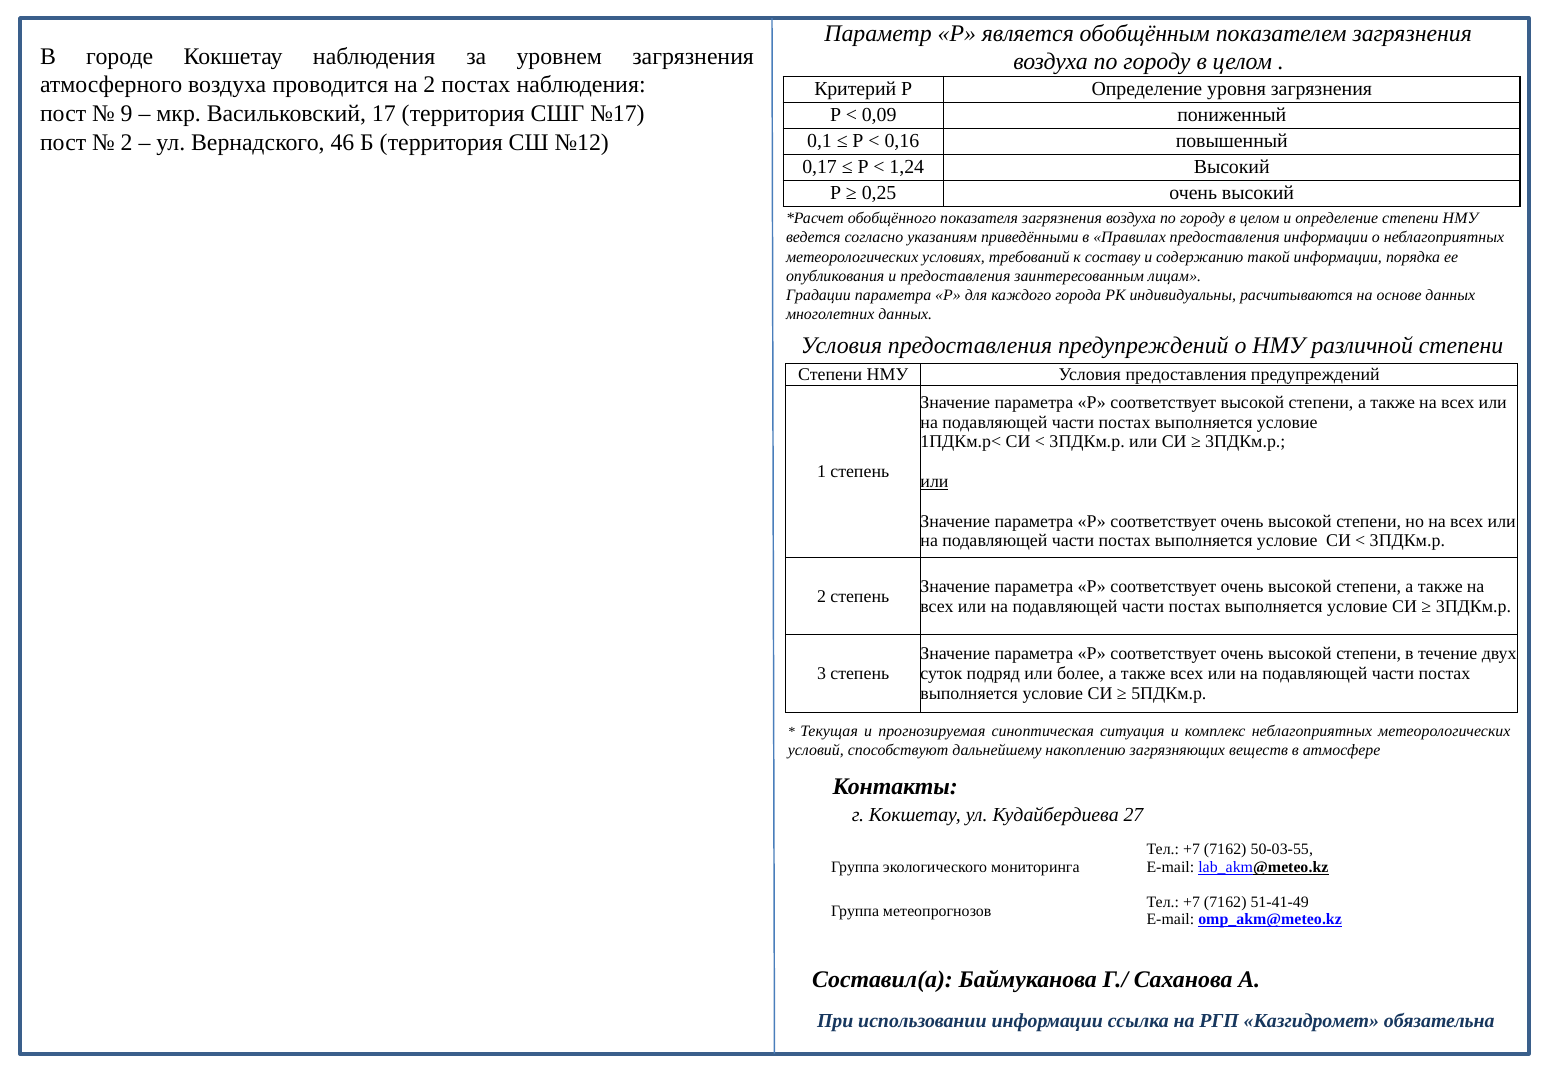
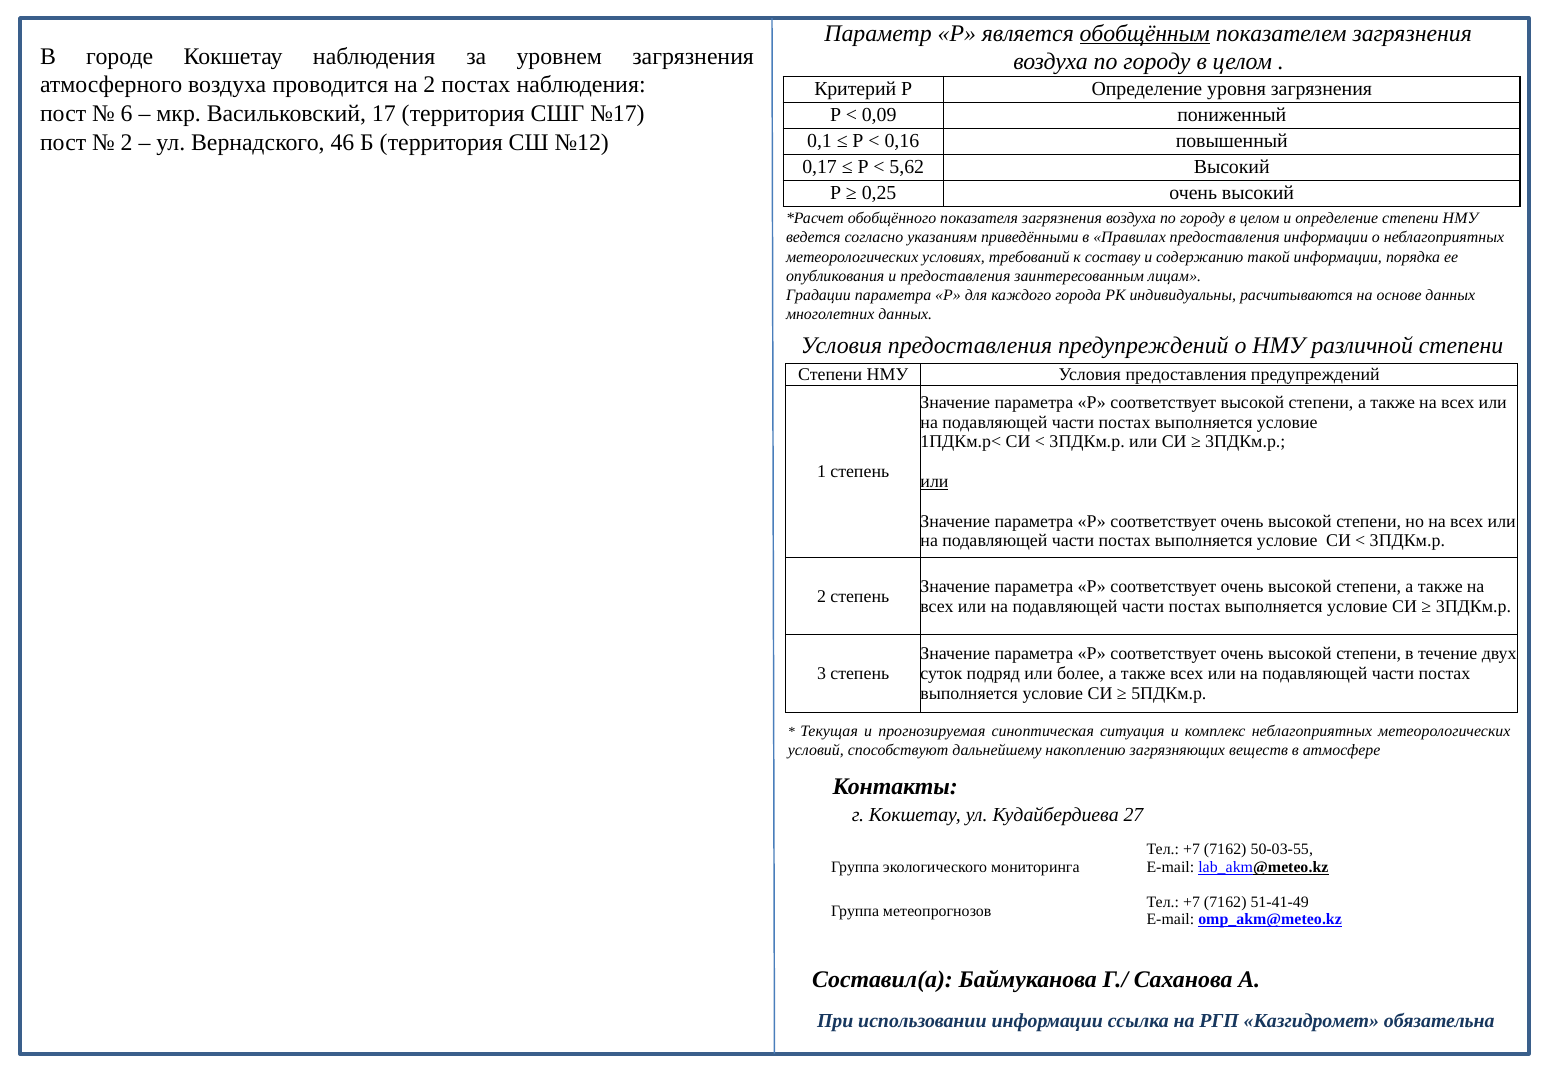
обобщённым underline: none -> present
9: 9 -> 6
1,24: 1,24 -> 5,62
